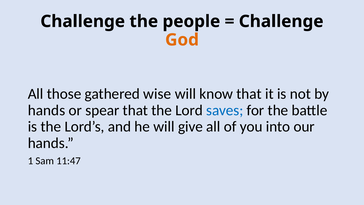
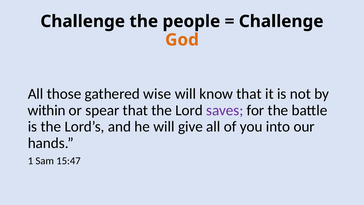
hands at (46, 110): hands -> within
saves colour: blue -> purple
11:47: 11:47 -> 15:47
